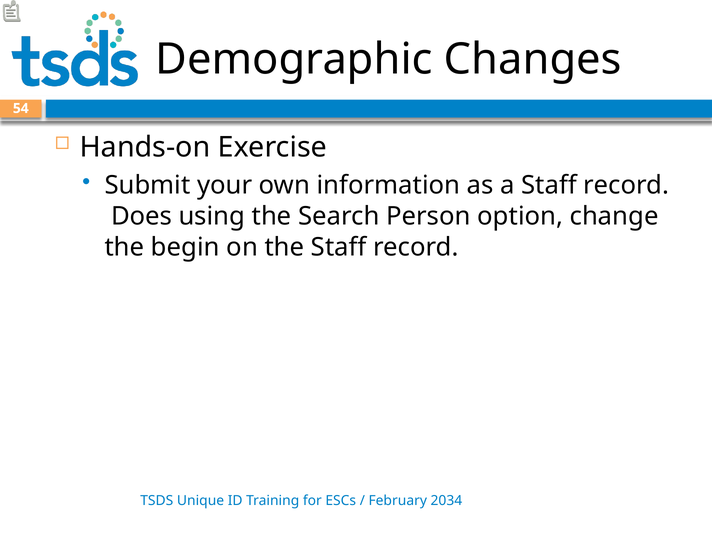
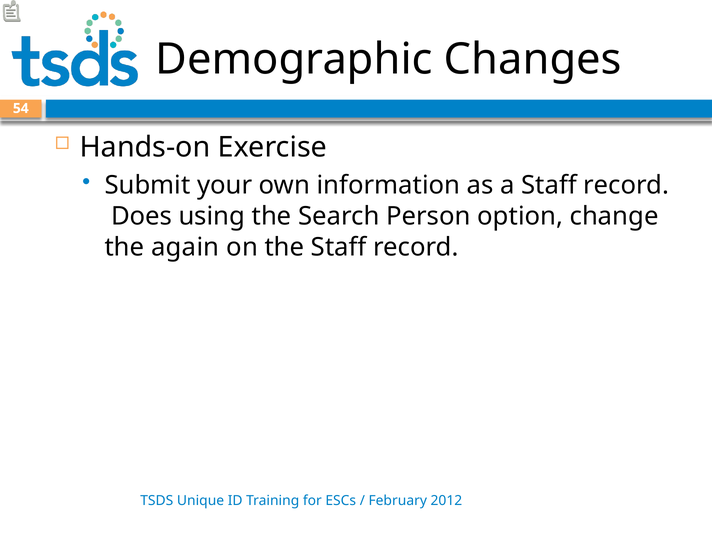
begin: begin -> again
2034: 2034 -> 2012
